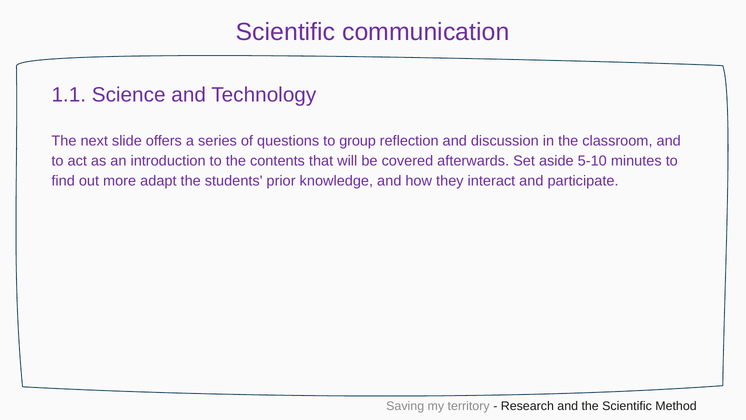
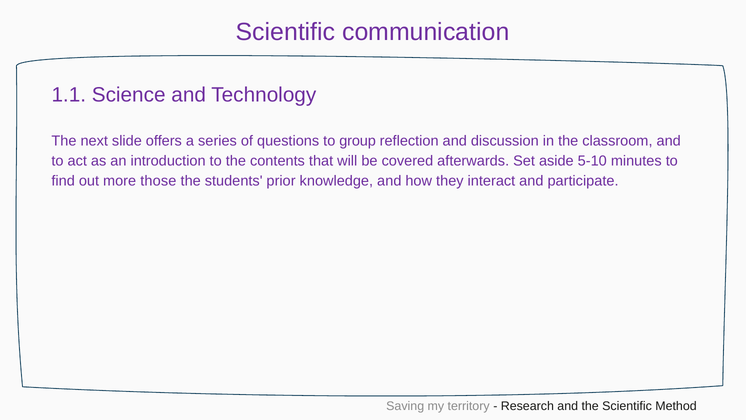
adapt: adapt -> those
